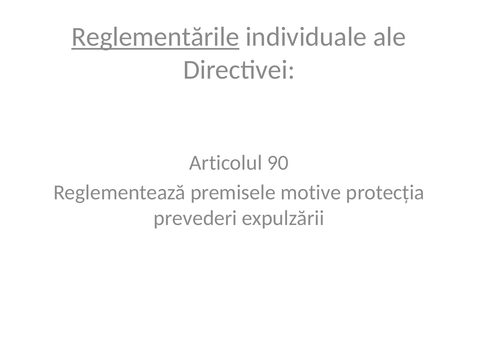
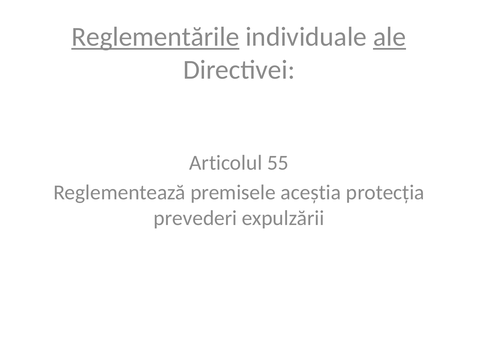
ale underline: none -> present
90: 90 -> 55
motive: motive -> aceștia
